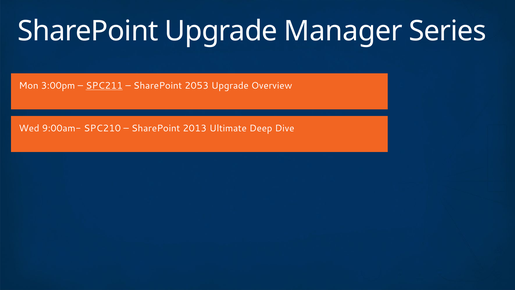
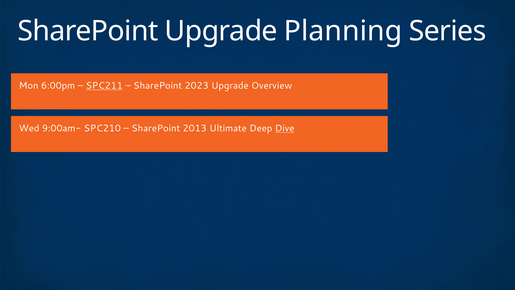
Manager: Manager -> Planning
3:00pm: 3:00pm -> 6:00pm
2053: 2053 -> 2023
Dive underline: none -> present
